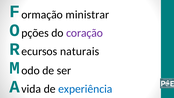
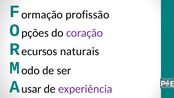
ministrar: ministrar -> profissão
vida: vida -> usar
experiência colour: blue -> purple
